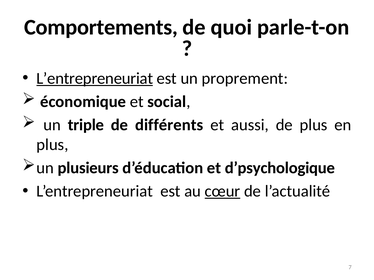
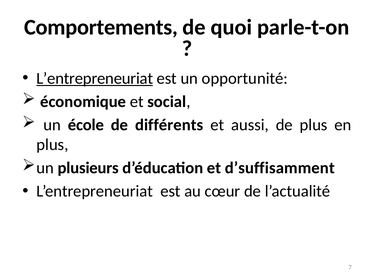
proprement: proprement -> opportunité
triple: triple -> école
d’psychologique: d’psychologique -> d’suffisamment
cœur underline: present -> none
